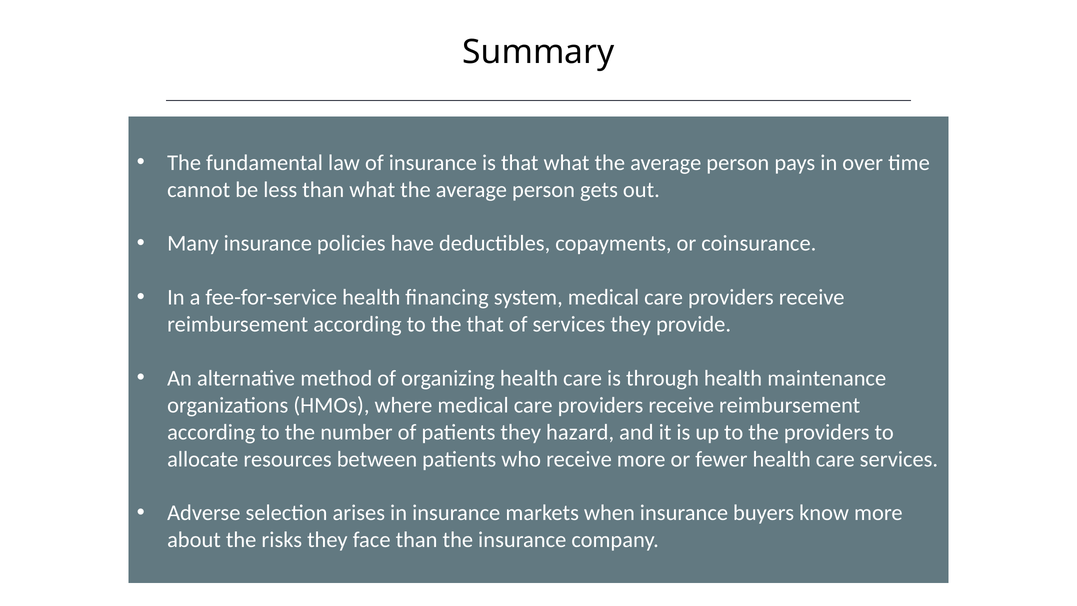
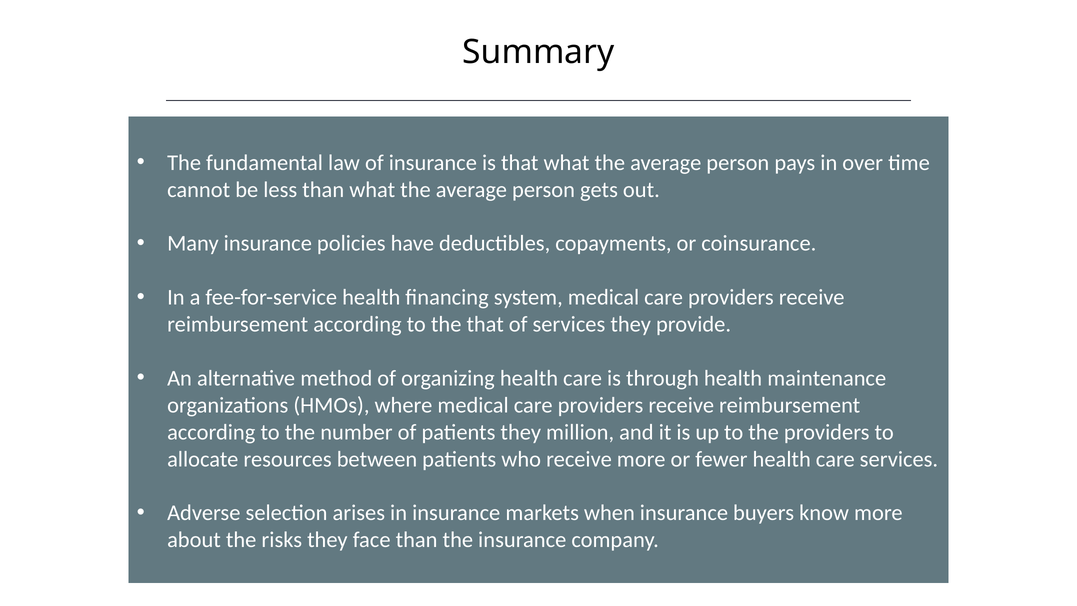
hazard: hazard -> million
